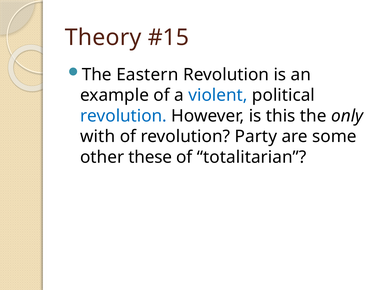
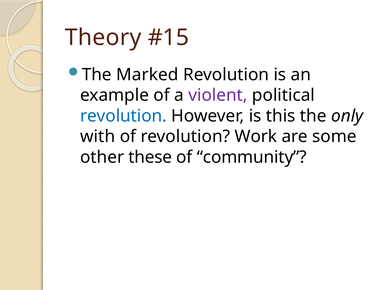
Eastern: Eastern -> Marked
violent colour: blue -> purple
Party: Party -> Work
totalitarian: totalitarian -> community
